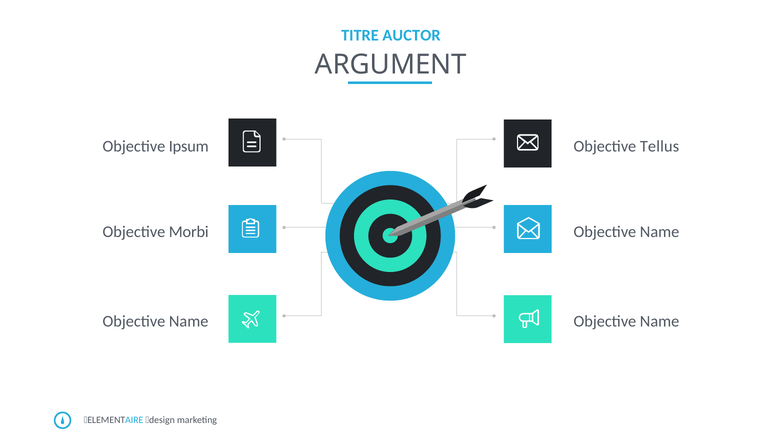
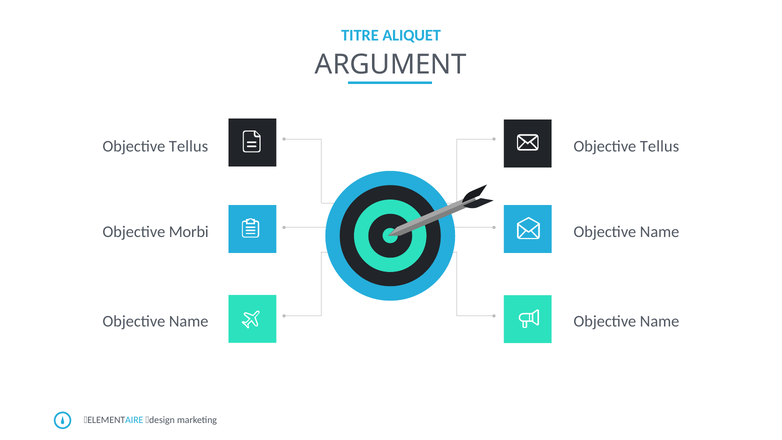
AUCTOR: AUCTOR -> ALIQUET
Ipsum at (189, 146): Ipsum -> Tellus
